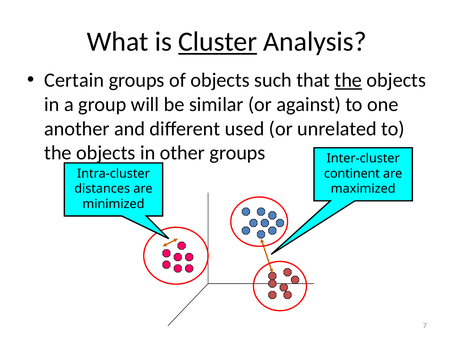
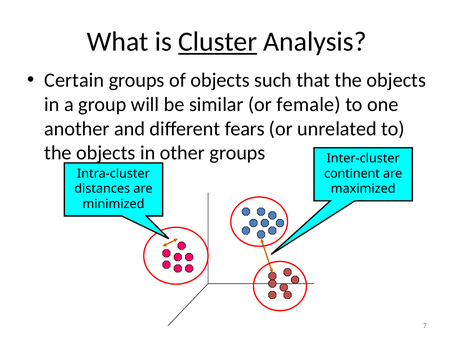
the at (348, 80) underline: present -> none
against: against -> female
used: used -> fears
